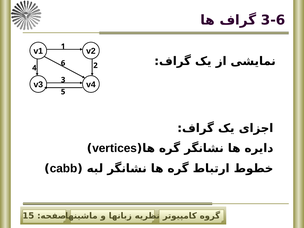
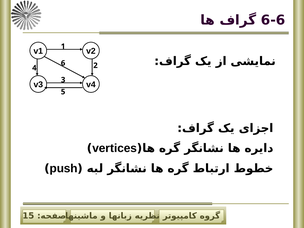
3-6: 3-6 -> 6-6
cabb: cabb -> push
